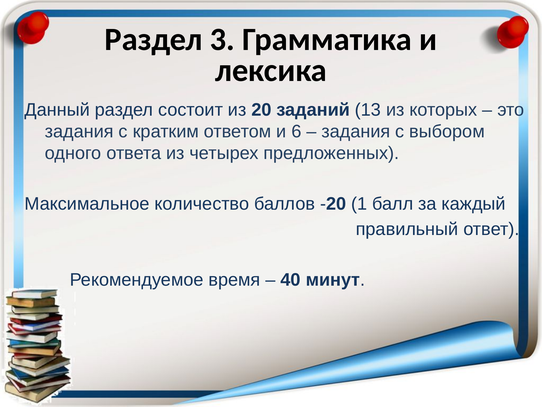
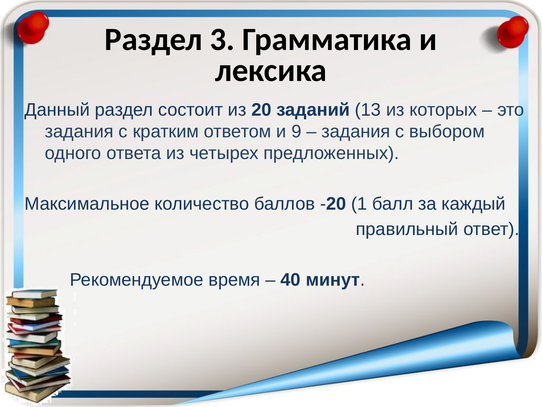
6: 6 -> 9
